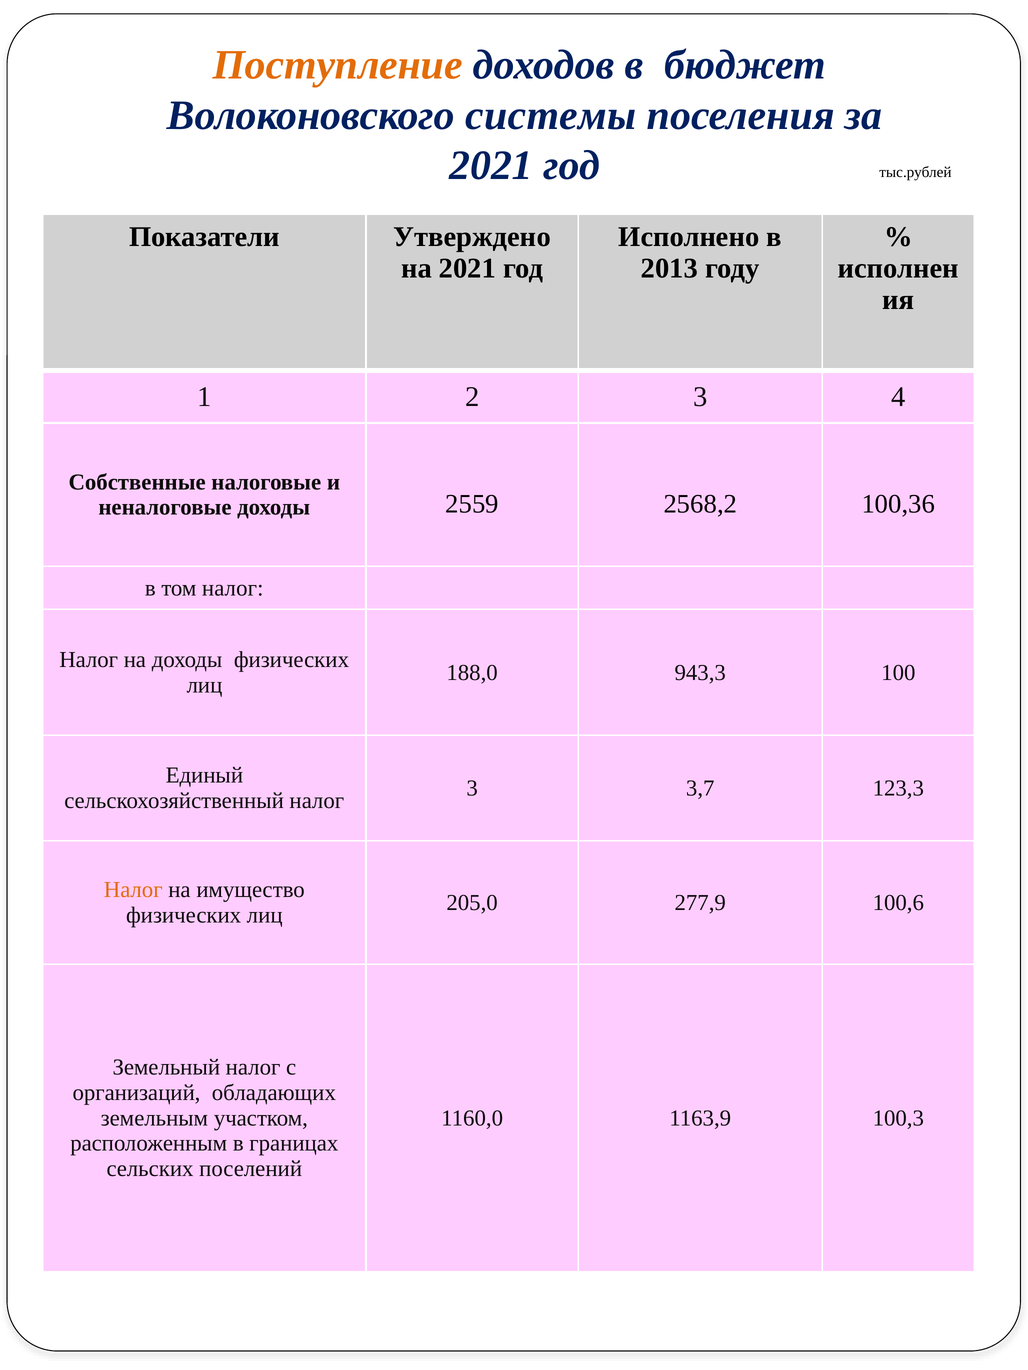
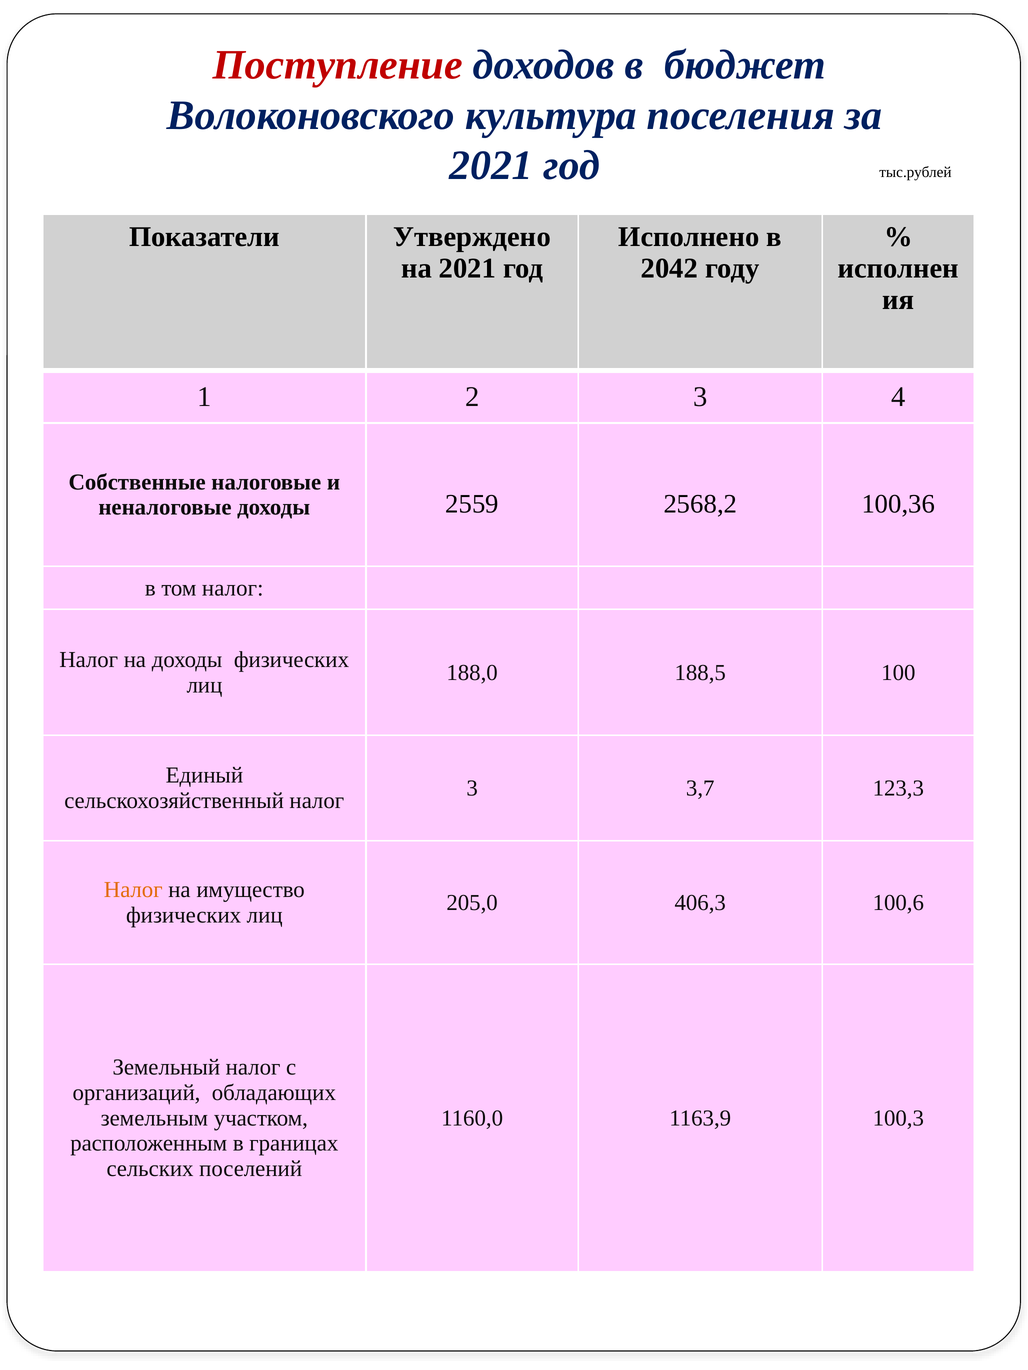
Поступление colour: orange -> red
системы: системы -> культура
2013: 2013 -> 2042
943,3: 943,3 -> 188,5
277,9: 277,9 -> 406,3
